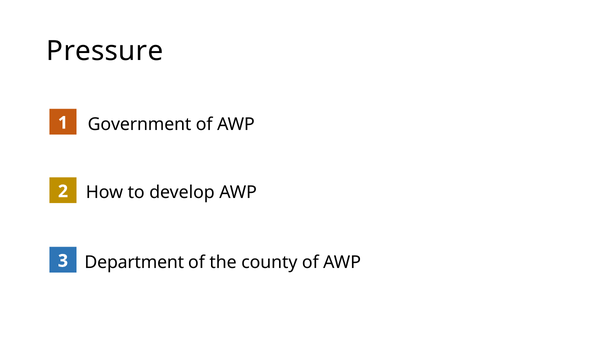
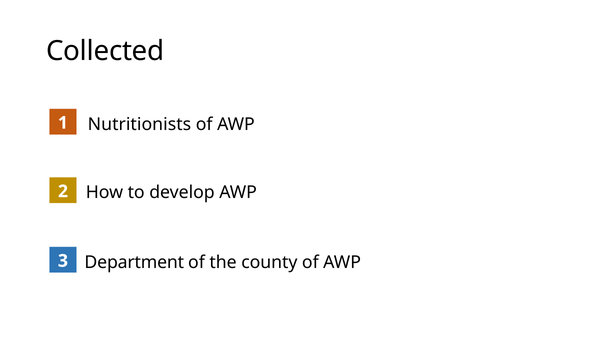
Pressure: Pressure -> Collected
Government: Government -> Nutritionists
